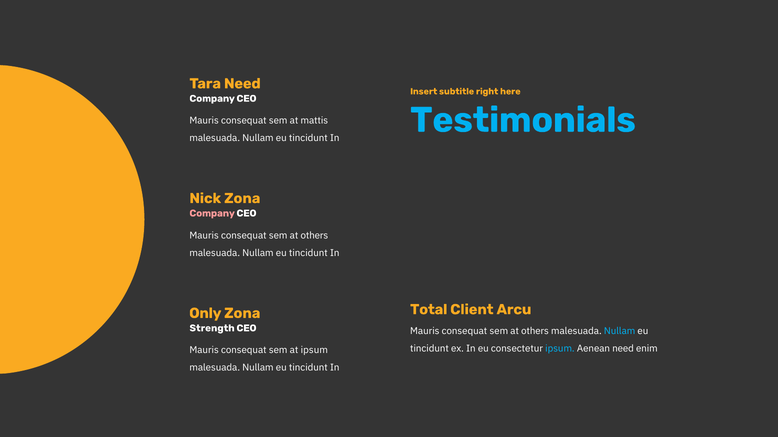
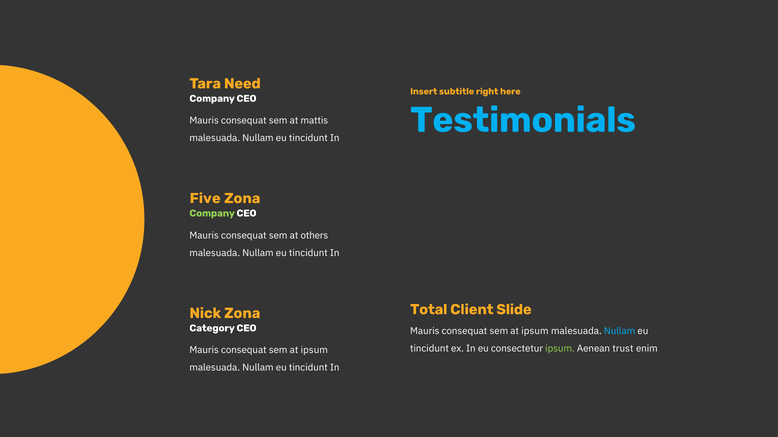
Nick: Nick -> Five
Company at (212, 214) colour: pink -> light green
Arcu: Arcu -> Slide
Only: Only -> Nick
Strength: Strength -> Category
others at (535, 331): others -> ipsum
ipsum at (560, 349) colour: light blue -> light green
Aenean need: need -> trust
